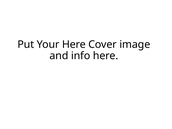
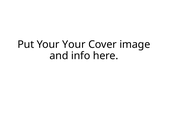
Your Here: Here -> Your
